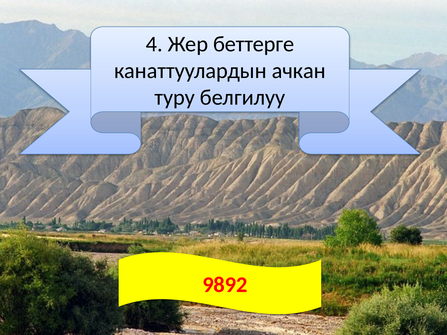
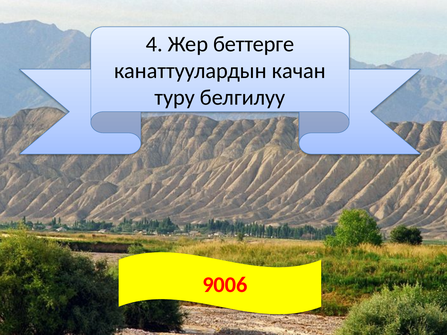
ачкан: ачкан -> качан
9892: 9892 -> 9006
